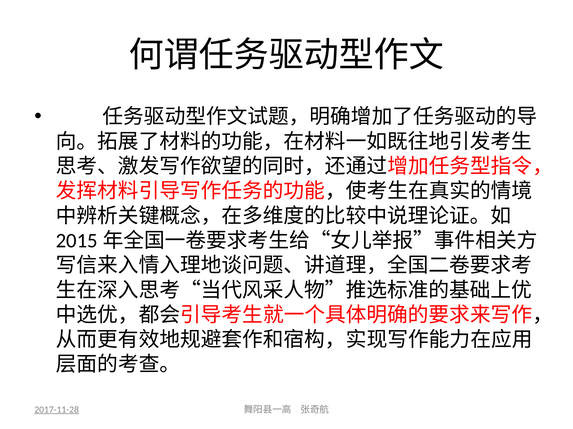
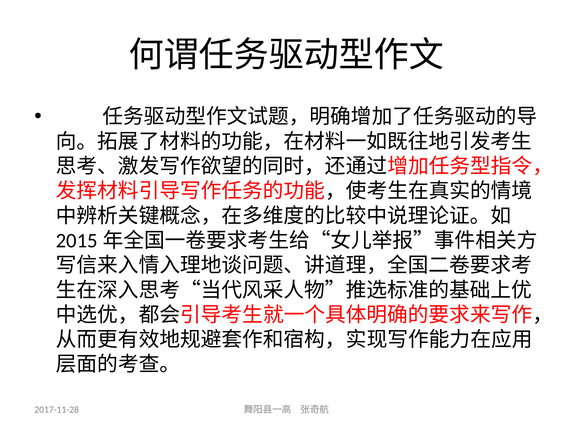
2017-11-28 underline: present -> none
